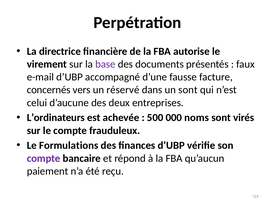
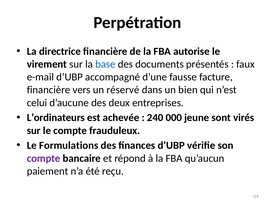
base colour: purple -> blue
concernés at (49, 90): concernés -> financière
un sont: sont -> bien
500: 500 -> 240
noms: noms -> jeune
